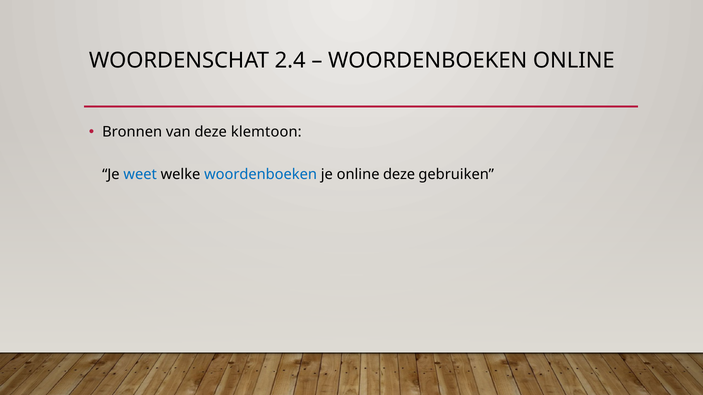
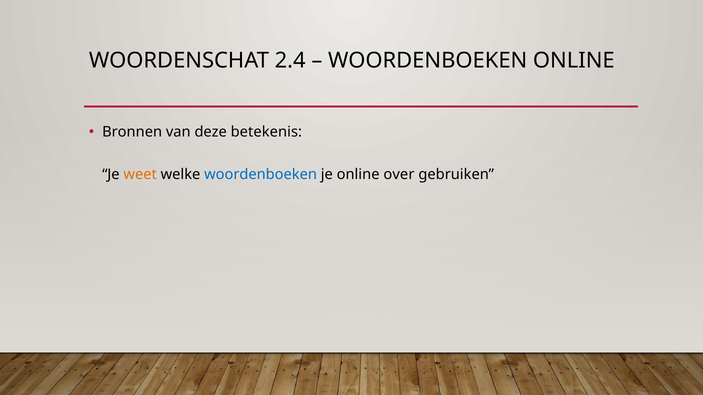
klemtoon: klemtoon -> betekenis
weet colour: blue -> orange
online deze: deze -> over
